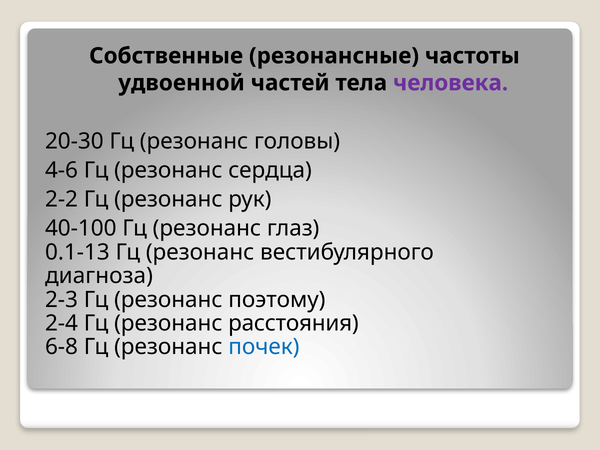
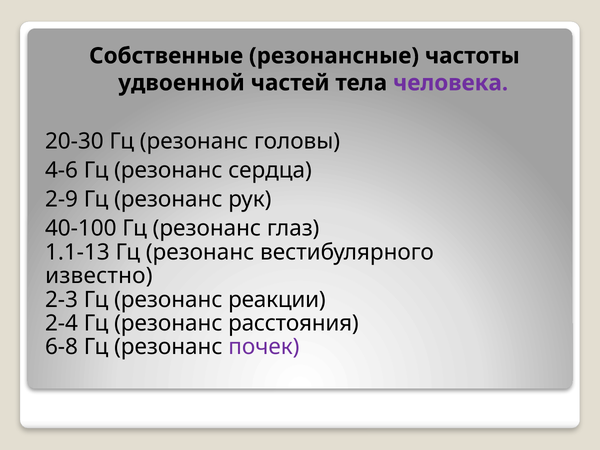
2-2: 2-2 -> 2-9
0.1-13: 0.1-13 -> 1.1-13
диагноза: диагноза -> известно
поэтому: поэтому -> реакции
почек colour: blue -> purple
